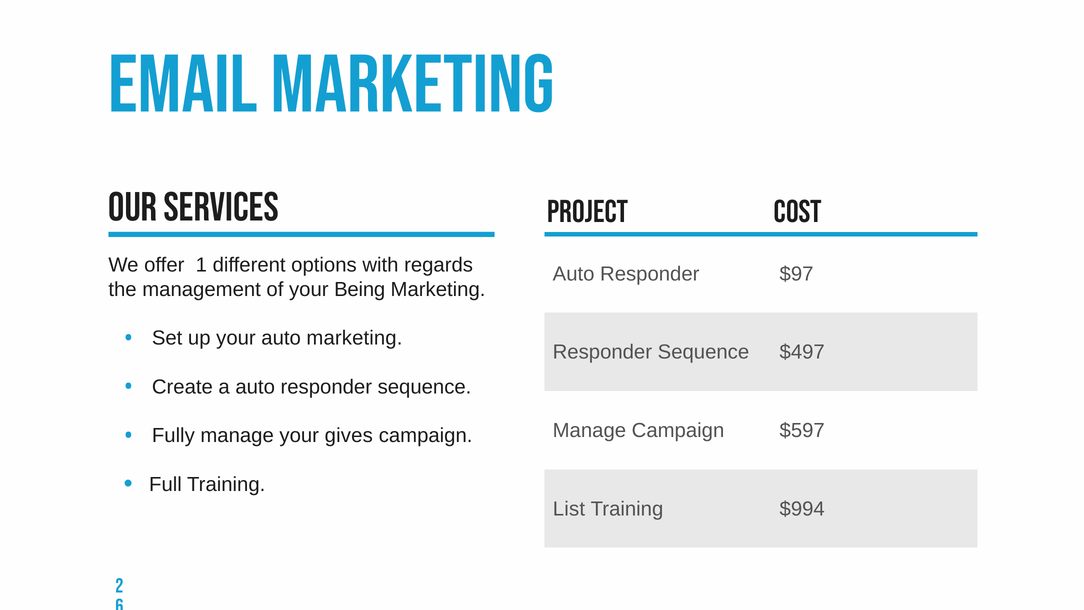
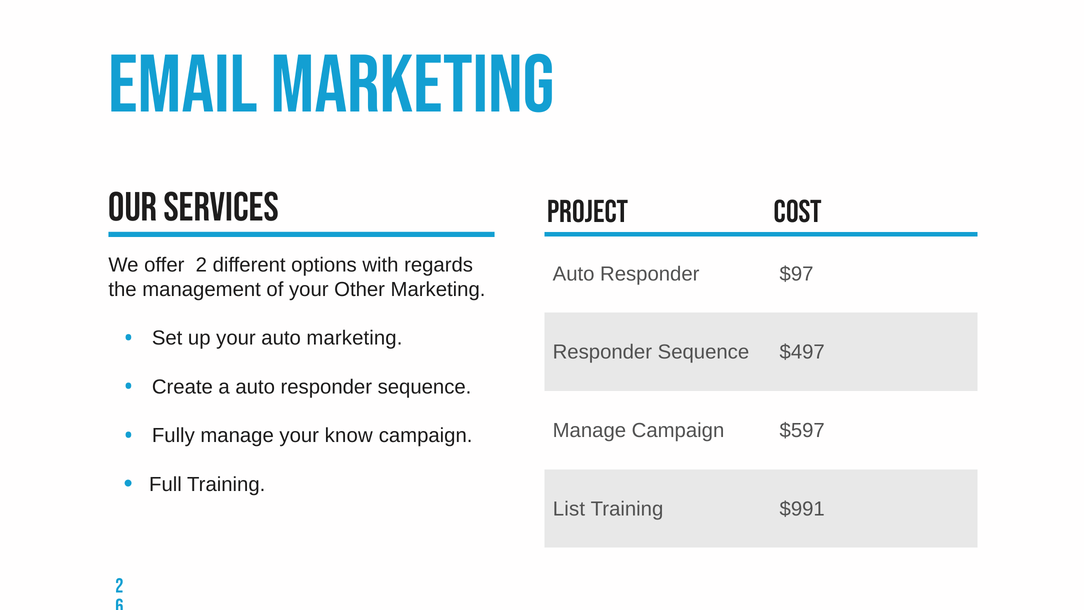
offer 1: 1 -> 2
Being: Being -> Other
gives: gives -> know
$994: $994 -> $991
